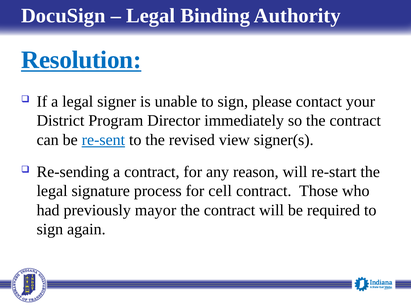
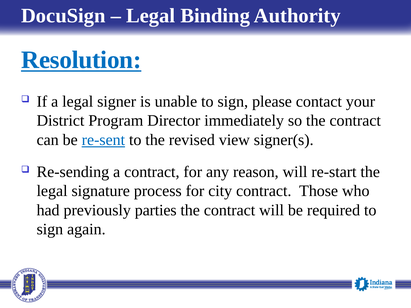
cell: cell -> city
mayor: mayor -> parties
